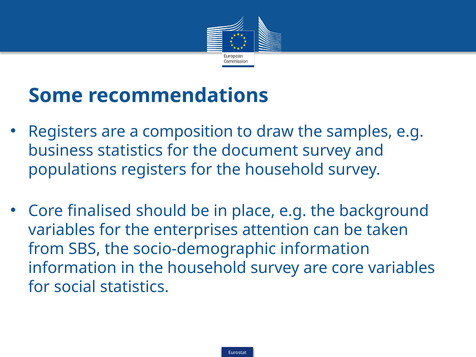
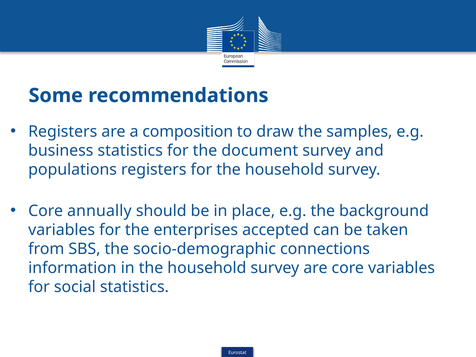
finalised: finalised -> annually
attention: attention -> accepted
socio-demographic information: information -> connections
